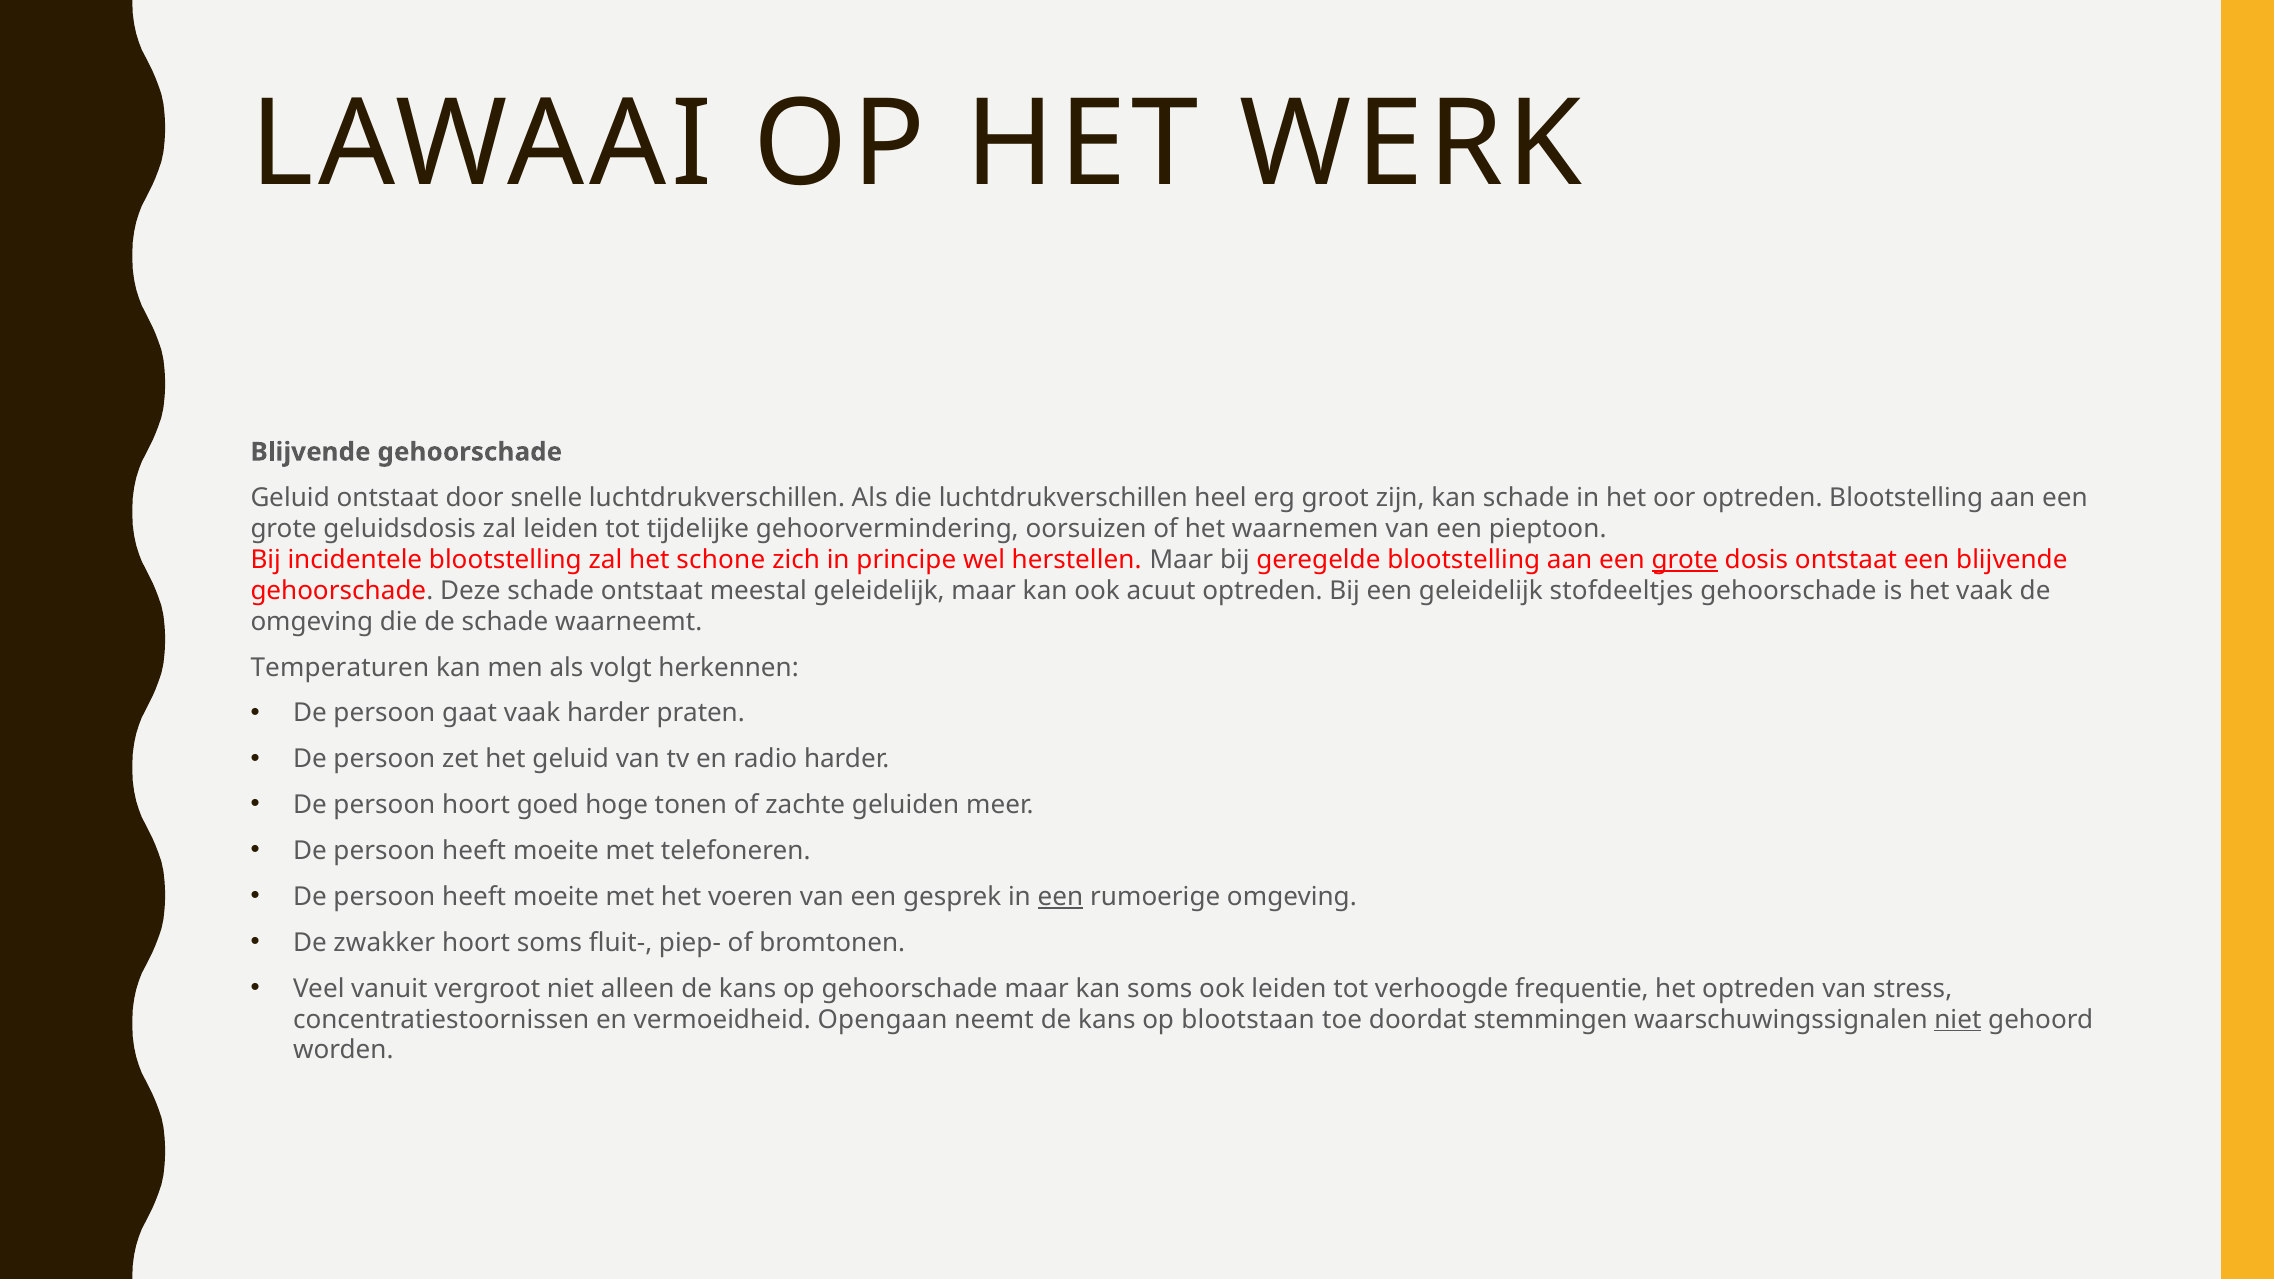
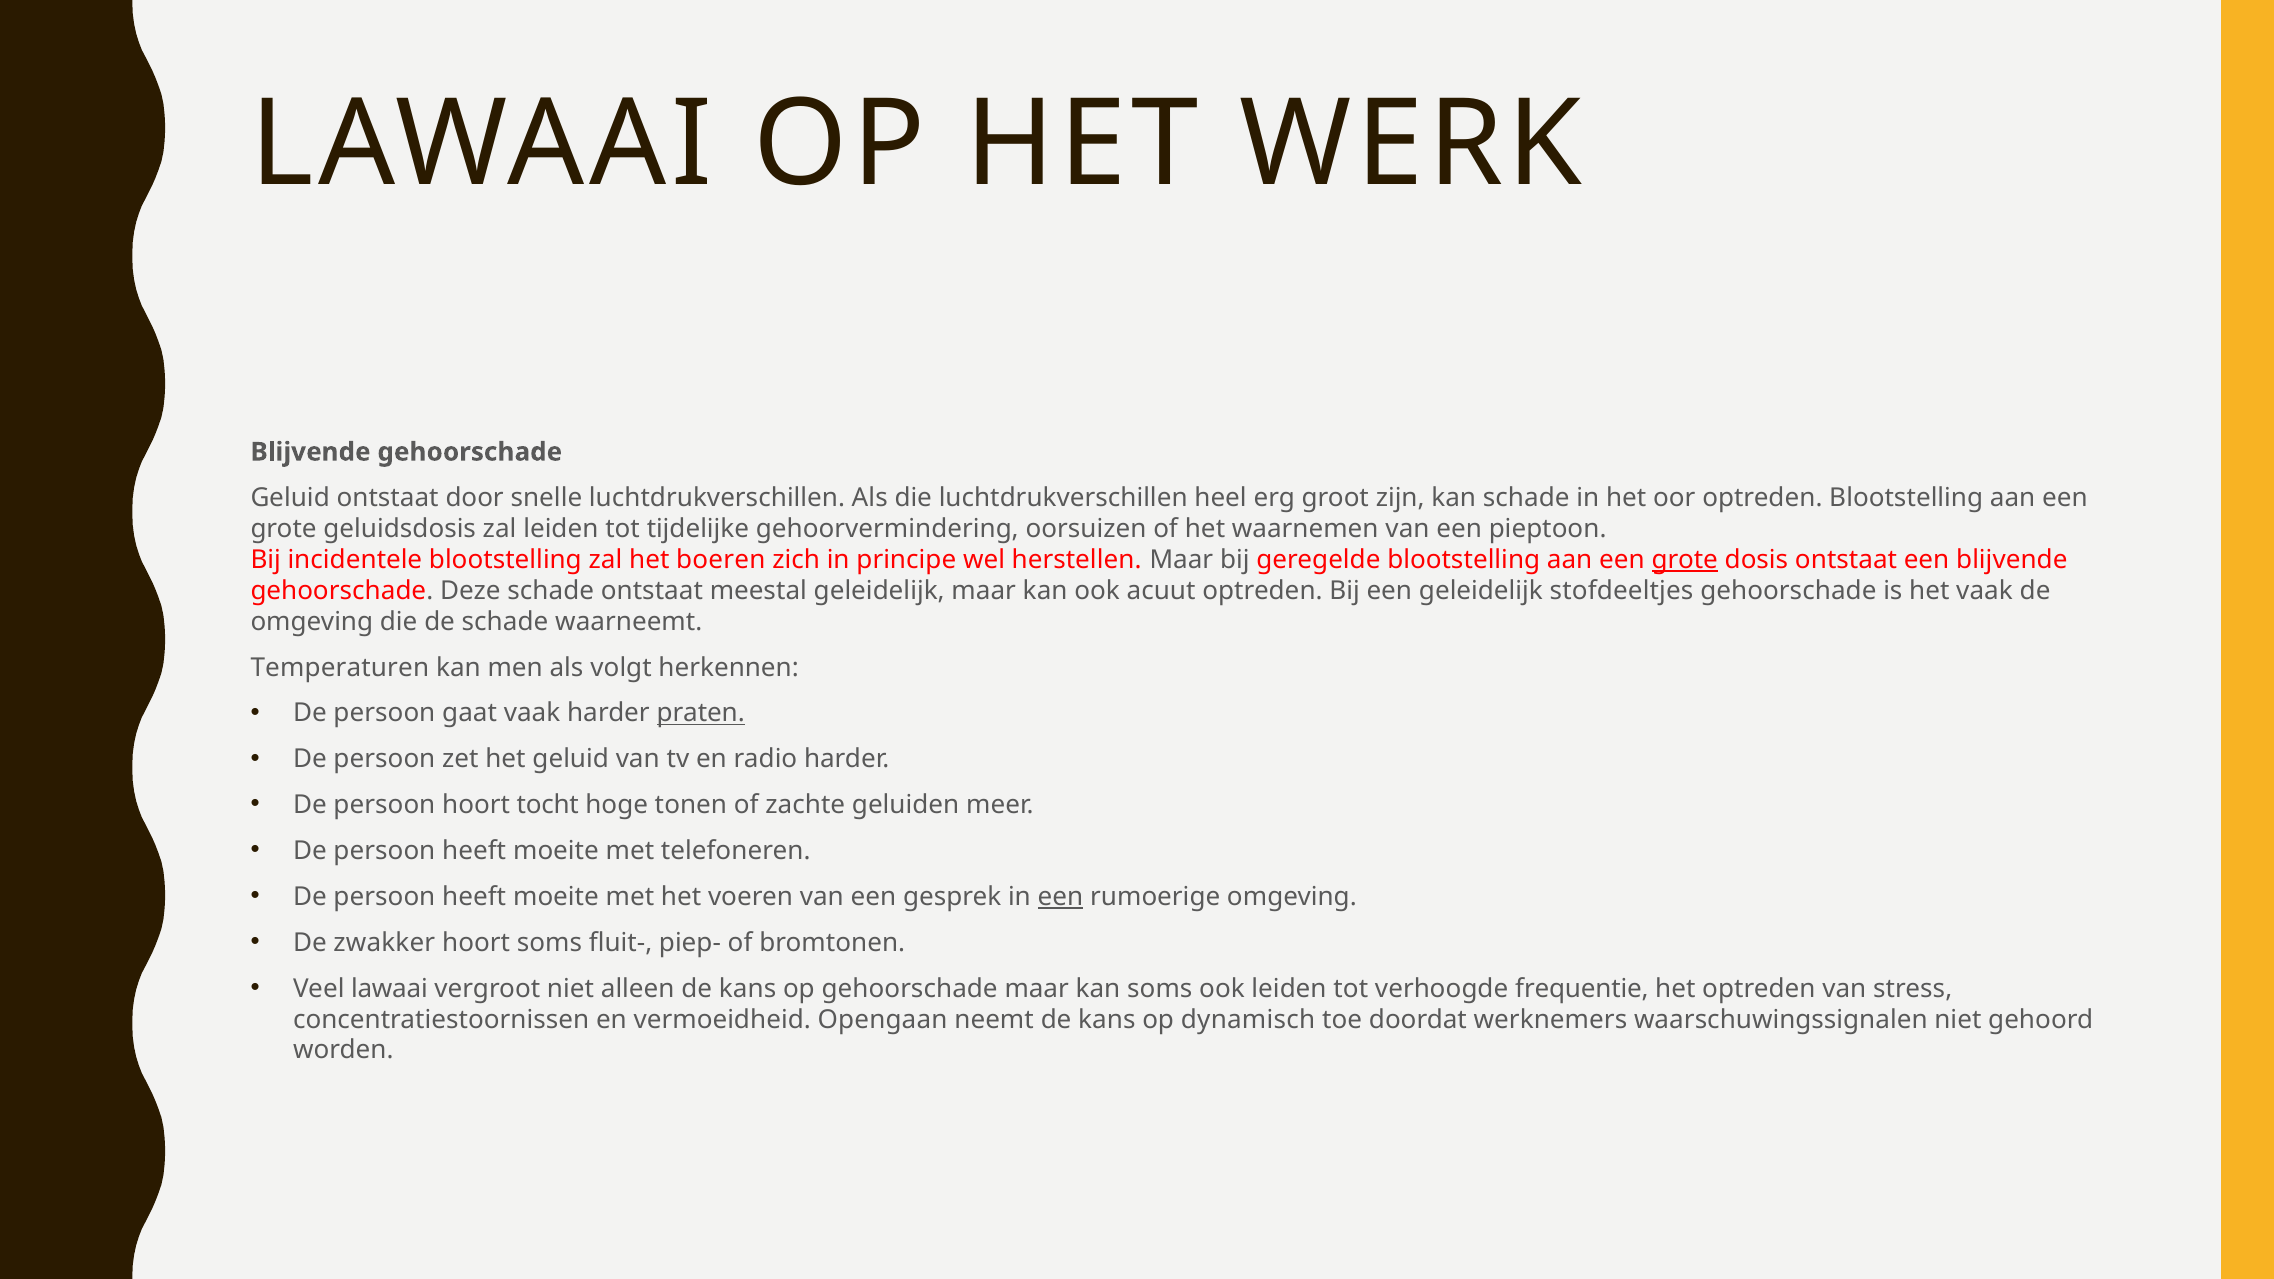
schone: schone -> boeren
praten underline: none -> present
goed: goed -> tocht
Veel vanuit: vanuit -> lawaai
blootstaan: blootstaan -> dynamisch
stemmingen: stemmingen -> werknemers
niet at (1958, 1020) underline: present -> none
